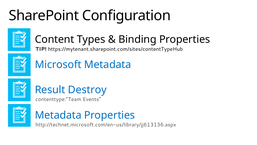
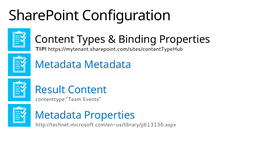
Microsoft at (58, 64): Microsoft -> Metadata
Result Destroy: Destroy -> Content
